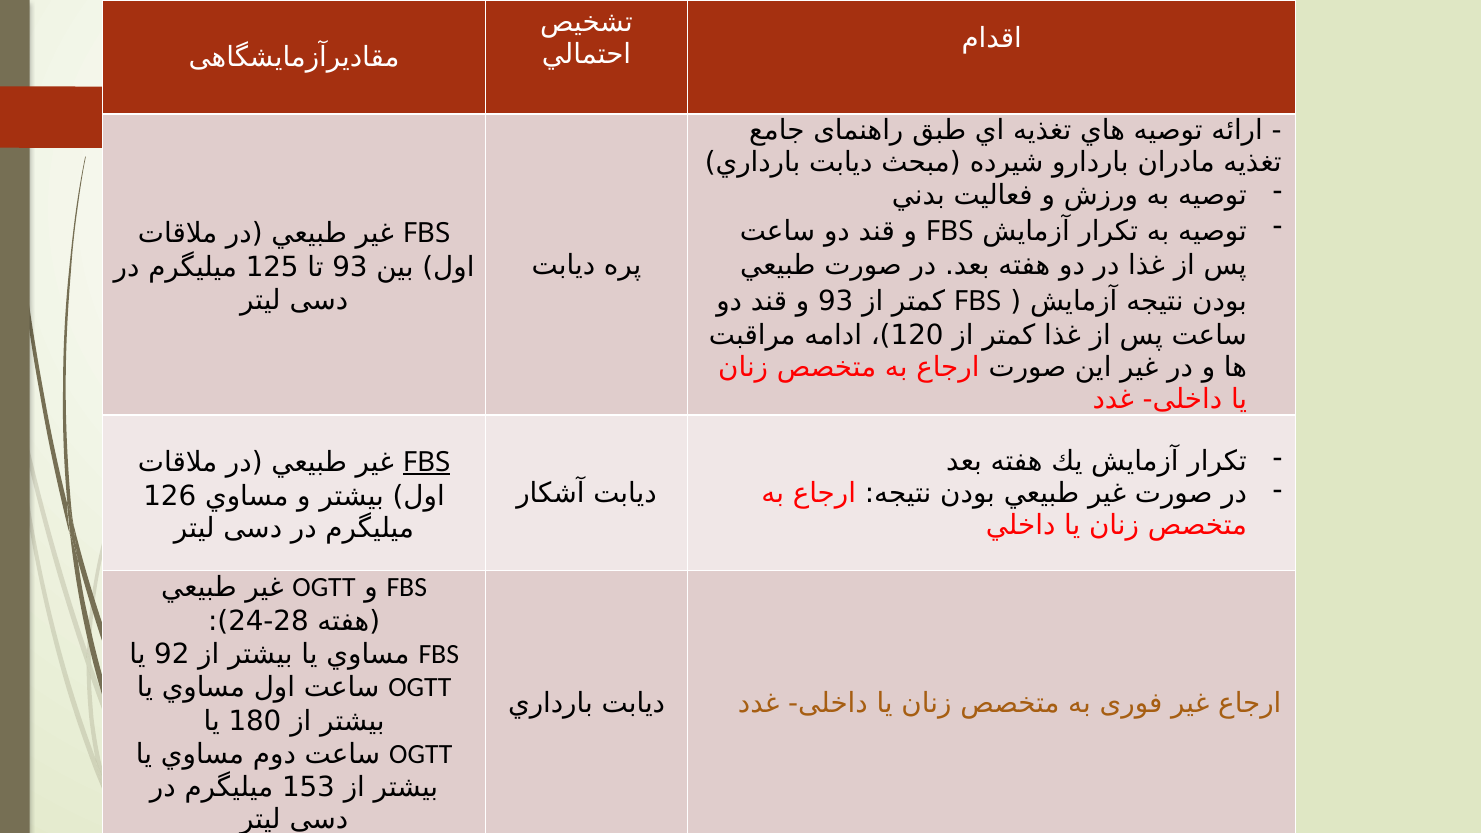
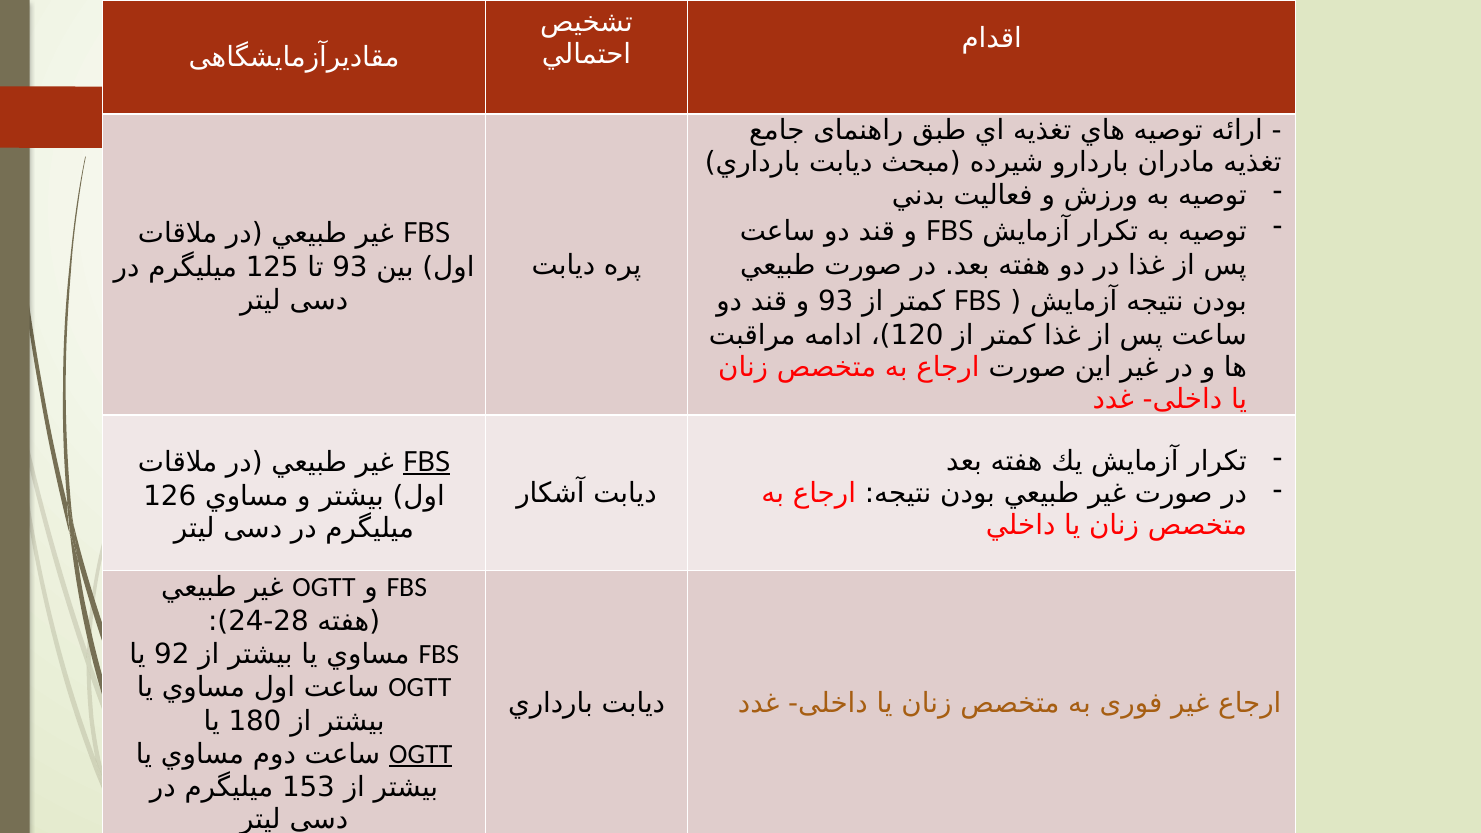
OGTT at (421, 754) underline: none -> present
